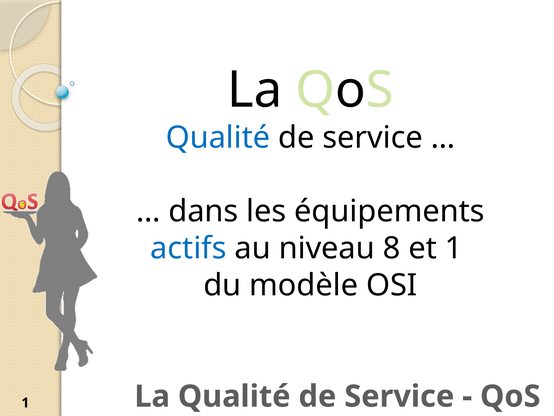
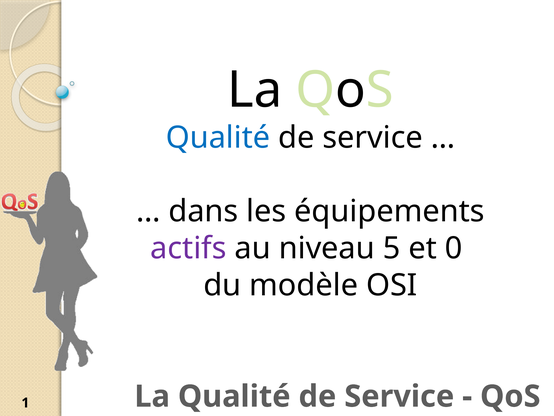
actifs colour: blue -> purple
8: 8 -> 5
et 1: 1 -> 0
